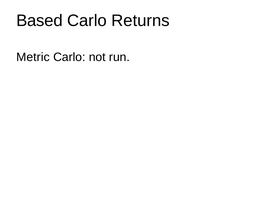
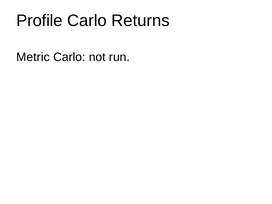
Based: Based -> Profile
